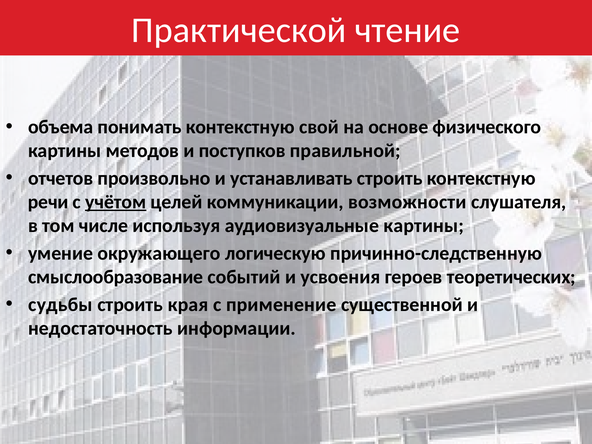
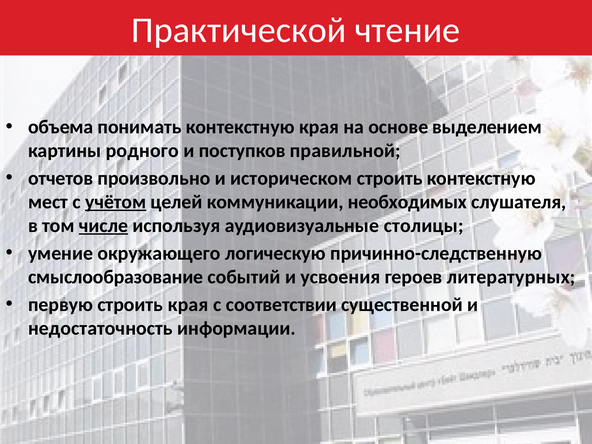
контекстную свой: свой -> края
физического: физического -> выделением
методов: методов -> родного
устанавливать: устанавливать -> историческом
речи: речи -> мест
возможности: возможности -> необходимых
числе underline: none -> present
аудиовизуальные картины: картины -> столицы
теоретических: теоретических -> литературных
судьбы: судьбы -> первую
применение: применение -> соответствии
